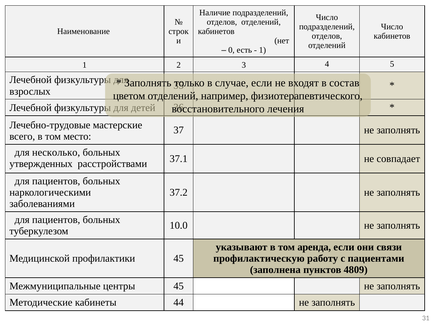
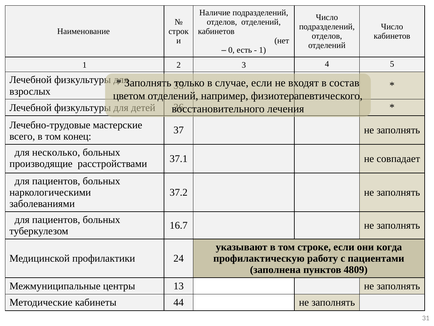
место: место -> конец
утвержденных: утвержденных -> производящие
10.0: 10.0 -> 16.7
аренда: аренда -> строке
связи: связи -> когда
профилактики 45: 45 -> 24
центры 45: 45 -> 13
